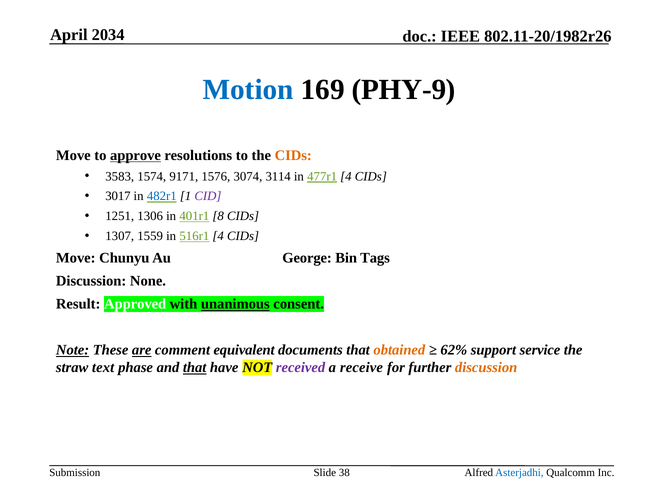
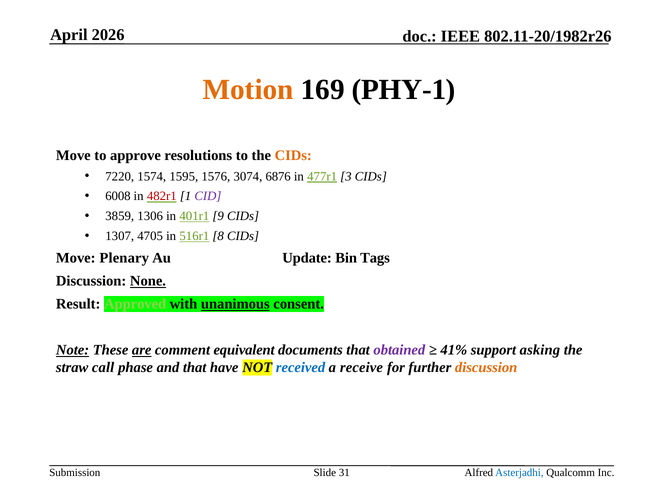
2034: 2034 -> 2026
Motion colour: blue -> orange
PHY-9: PHY-9 -> PHY-1
approve underline: present -> none
3583: 3583 -> 7220
9171: 9171 -> 1595
3114: 3114 -> 6876
477r1 4: 4 -> 3
3017: 3017 -> 6008
482r1 colour: blue -> red
1251: 1251 -> 3859
8: 8 -> 9
1559: 1559 -> 4705
516r1 4: 4 -> 8
Chunyu: Chunyu -> Plenary
George: George -> Update
None underline: none -> present
Approved colour: white -> light green
obtained colour: orange -> purple
62%: 62% -> 41%
service: service -> asking
text: text -> call
that at (195, 368) underline: present -> none
received colour: purple -> blue
38: 38 -> 31
